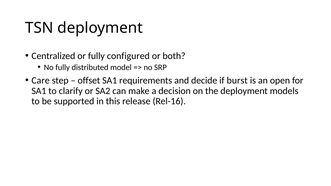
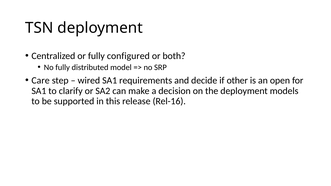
offset: offset -> wired
burst: burst -> other
